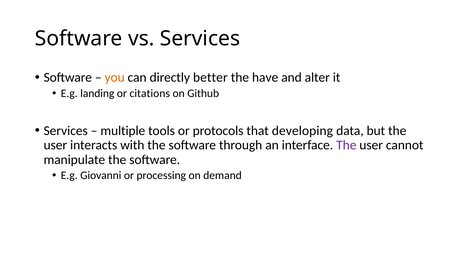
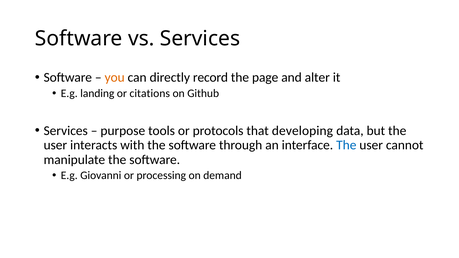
better: better -> record
have: have -> page
multiple: multiple -> purpose
The at (346, 145) colour: purple -> blue
